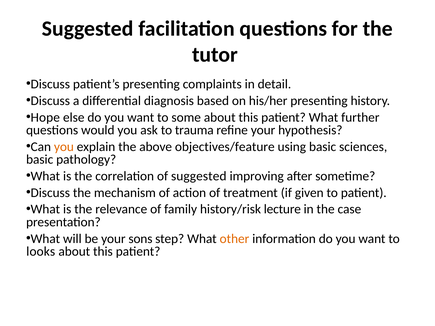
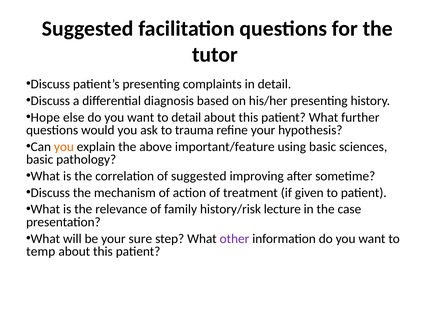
to some: some -> detail
objectives/feature: objectives/feature -> important/feature
sons: sons -> sure
other colour: orange -> purple
looks: looks -> temp
